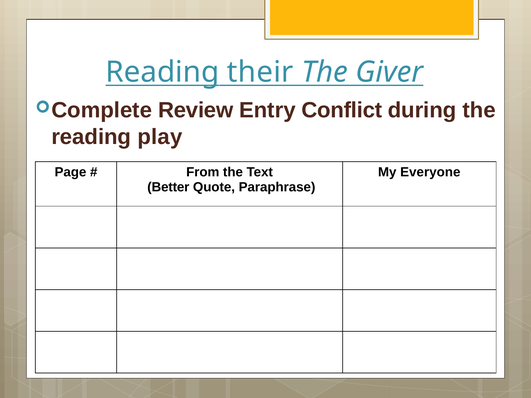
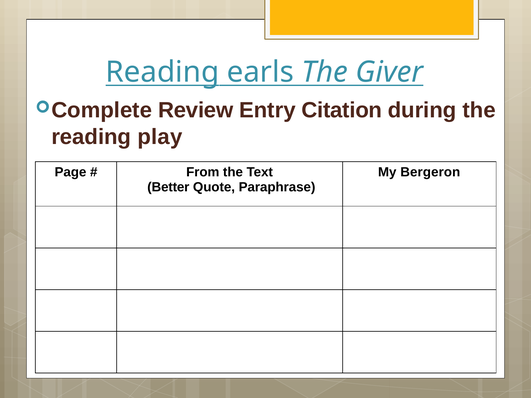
their: their -> earls
Conflict: Conflict -> Citation
Everyone: Everyone -> Bergeron
